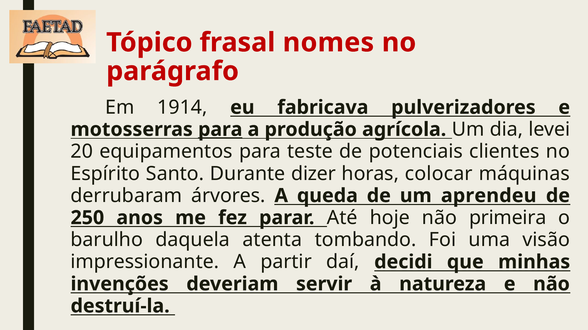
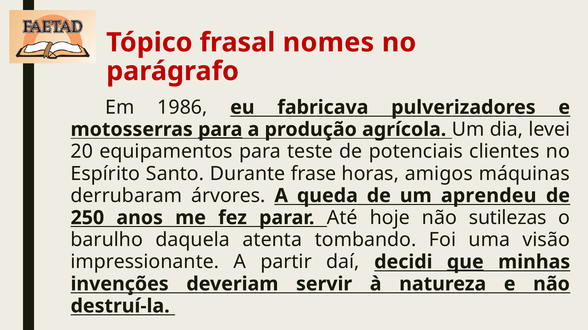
1914: 1914 -> 1986
dizer: dizer -> frase
colocar: colocar -> amigos
primeira: primeira -> sutilezas
que underline: none -> present
